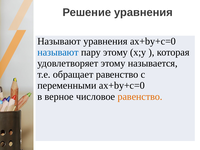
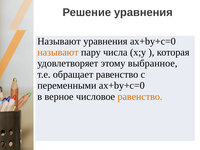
называют at (58, 52) colour: blue -> orange
пару этому: этому -> числа
называется: называется -> выбранное
